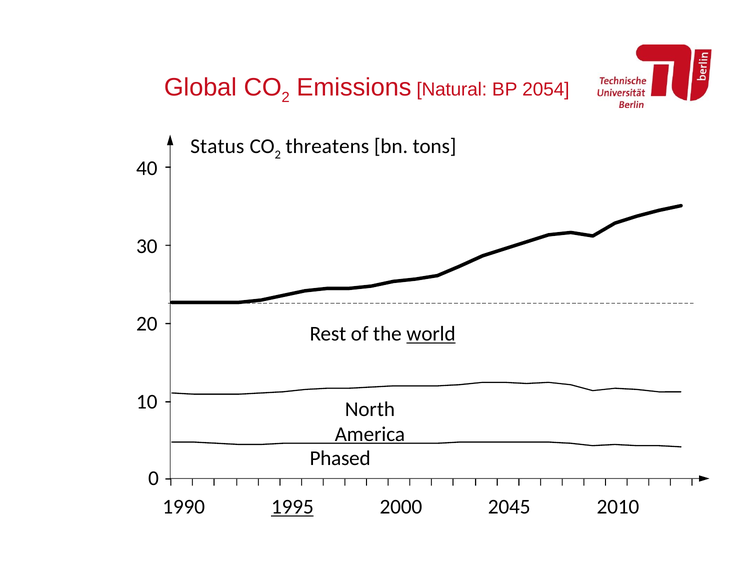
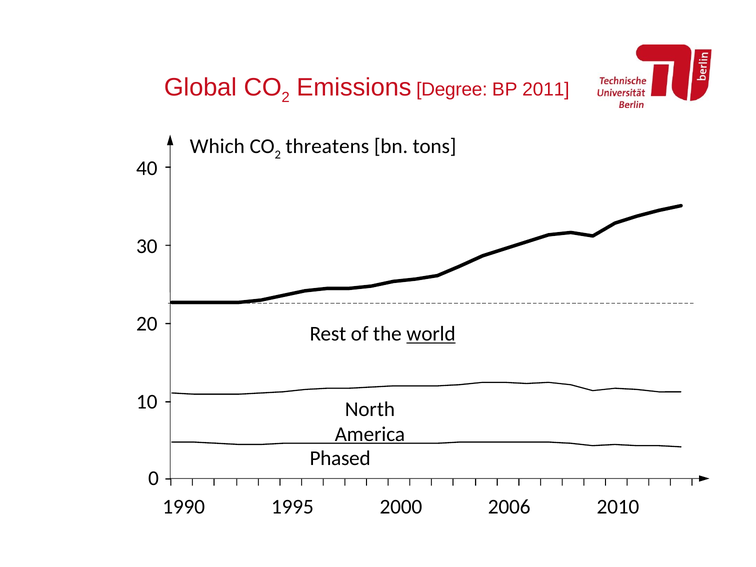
Natural: Natural -> Degree
2054: 2054 -> 2011
Status: Status -> Which
1995 underline: present -> none
2045: 2045 -> 2006
